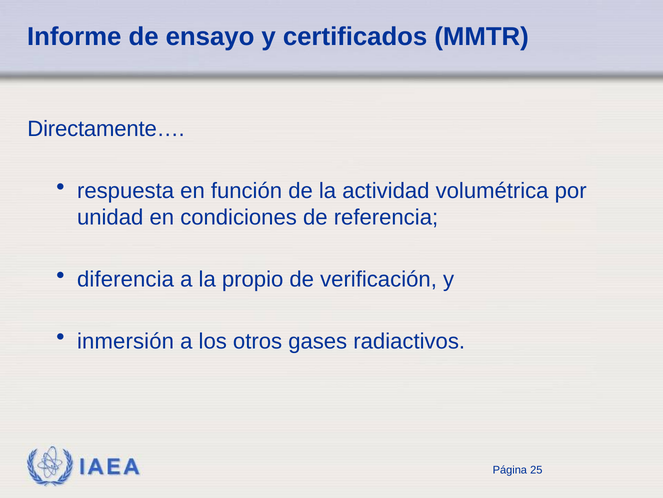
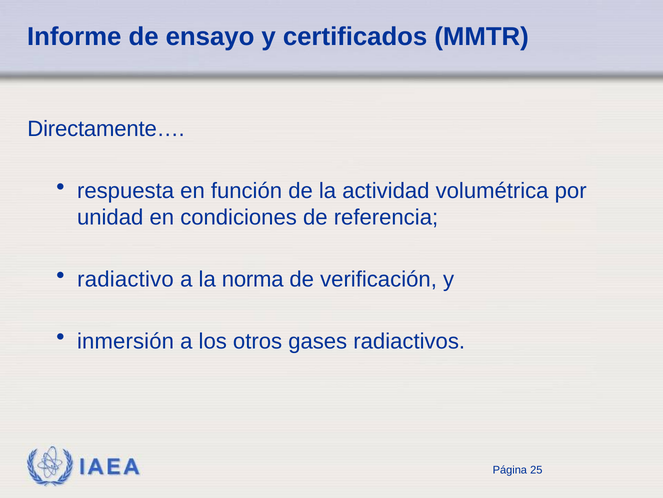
diferencia: diferencia -> radiactivo
propio: propio -> norma
